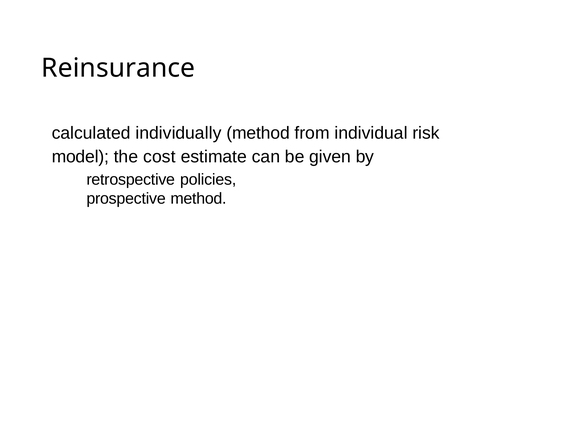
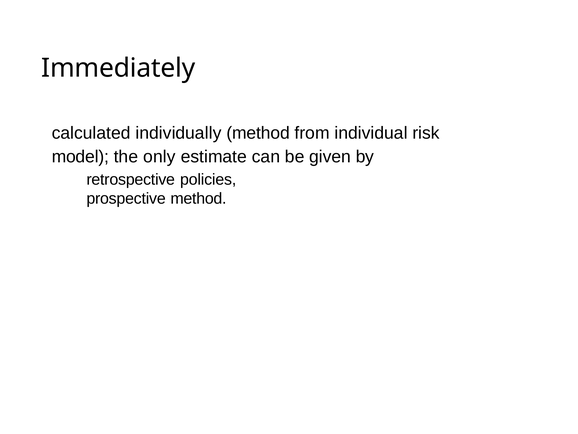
Reinsurance: Reinsurance -> Immediately
cost: cost -> only
